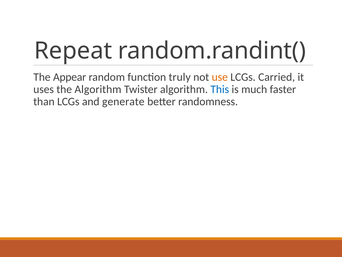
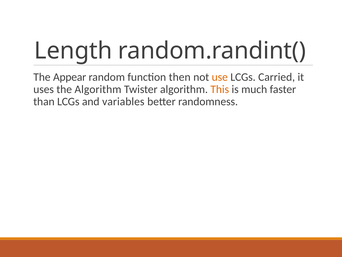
Repeat: Repeat -> Length
truly: truly -> then
This colour: blue -> orange
generate: generate -> variables
